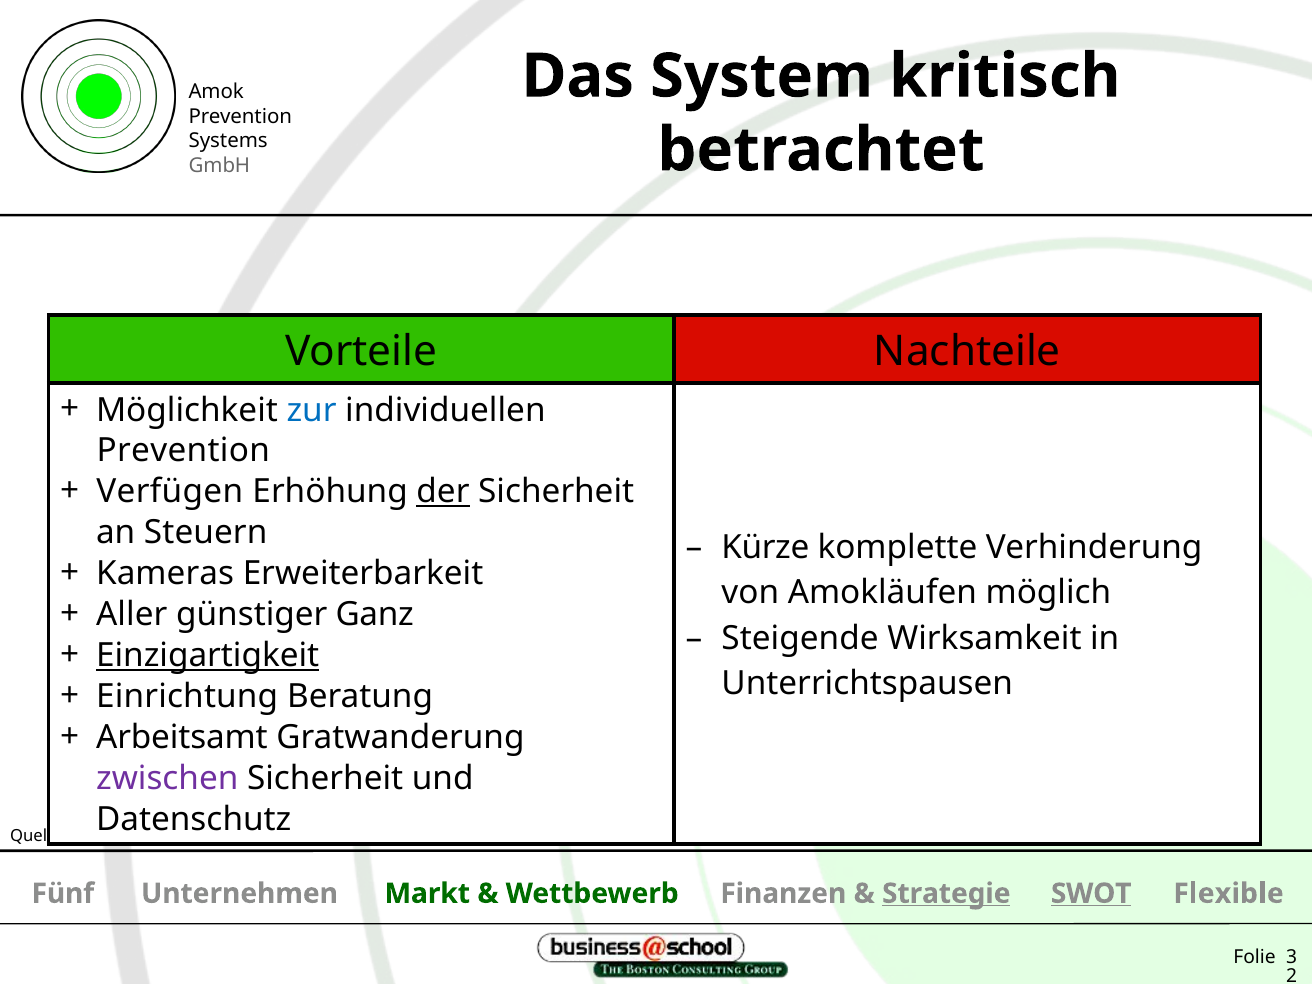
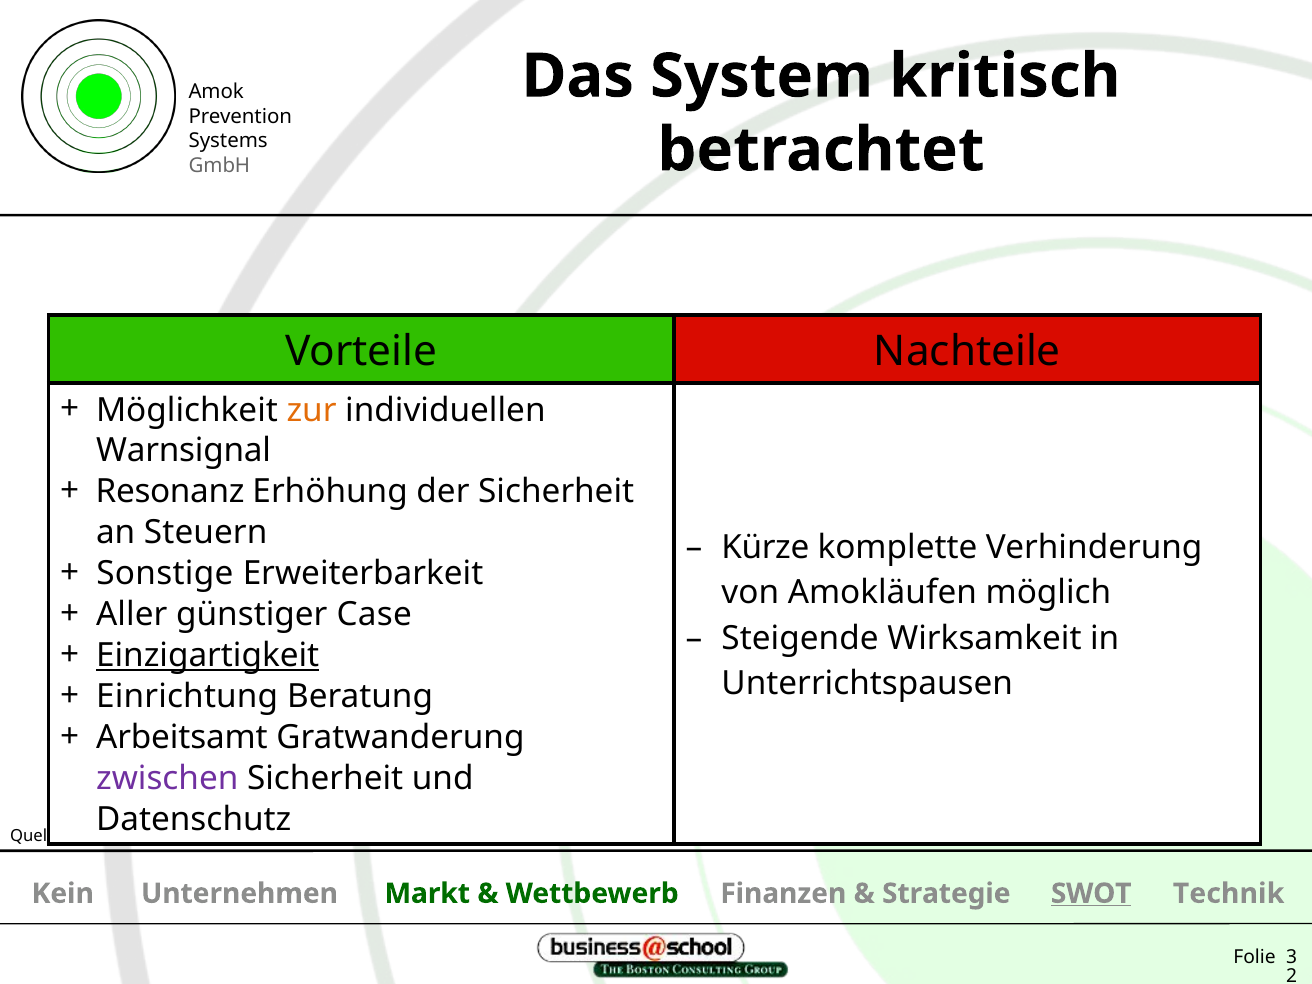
zur colour: blue -> orange
Prevention at (183, 451): Prevention -> Warnsignal
Verfügen: Verfügen -> Resonanz
der underline: present -> none
Kameras: Kameras -> Sonstige
Ganz: Ganz -> Case
Fünf: Fünf -> Kein
Strategie underline: present -> none
Flexible: Flexible -> Technik
